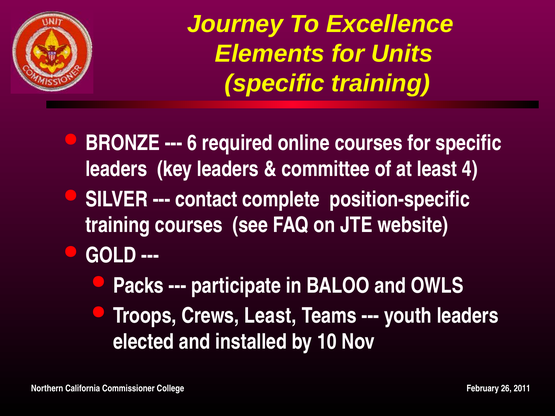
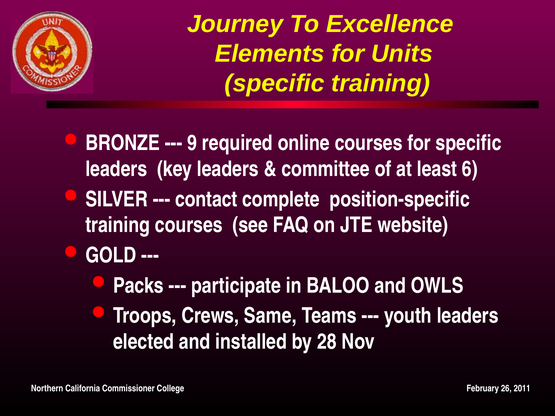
6: 6 -> 9
4: 4 -> 6
Crews Least: Least -> Same
10: 10 -> 28
